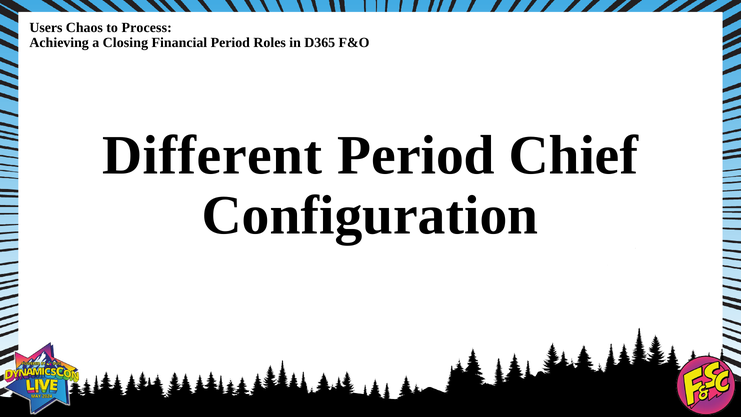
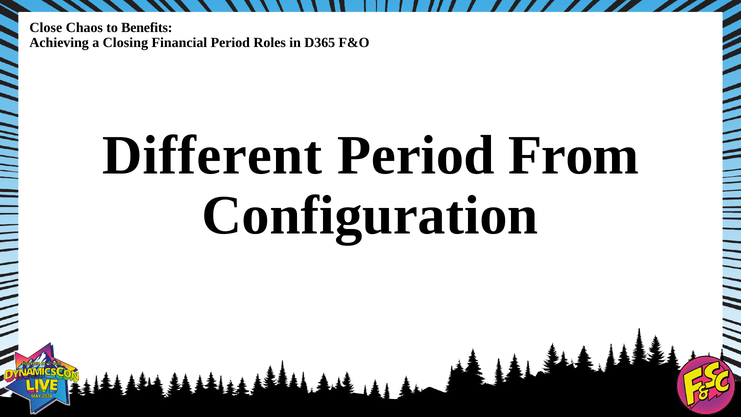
Users: Users -> Close
Process: Process -> Benefits
Chief: Chief -> From
